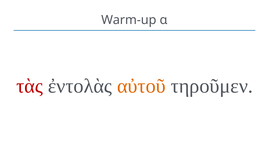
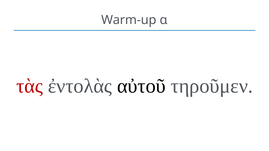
αὐτοῦ colour: orange -> black
